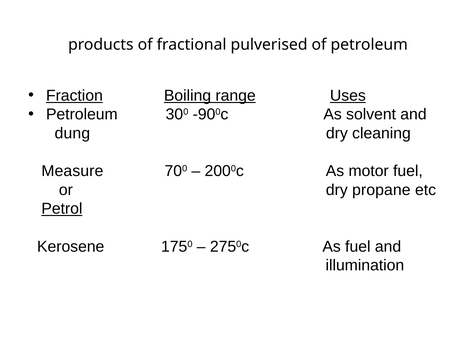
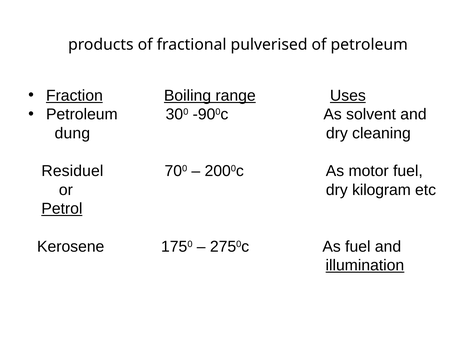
Measure: Measure -> Residuel
propane: propane -> kilogram
illumination underline: none -> present
